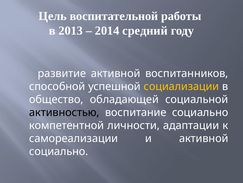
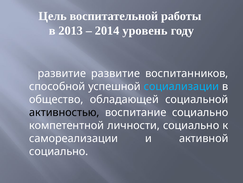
средний: средний -> уровень
развитие активной: активной -> развитие
социализации colour: yellow -> light blue
личности адаптации: адаптации -> социально
